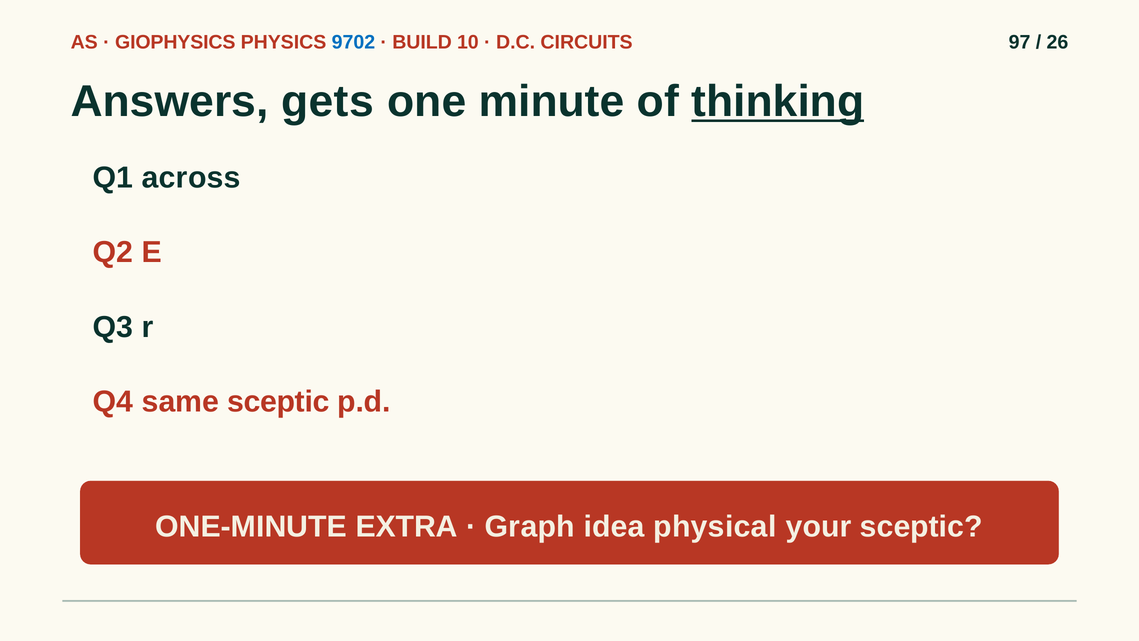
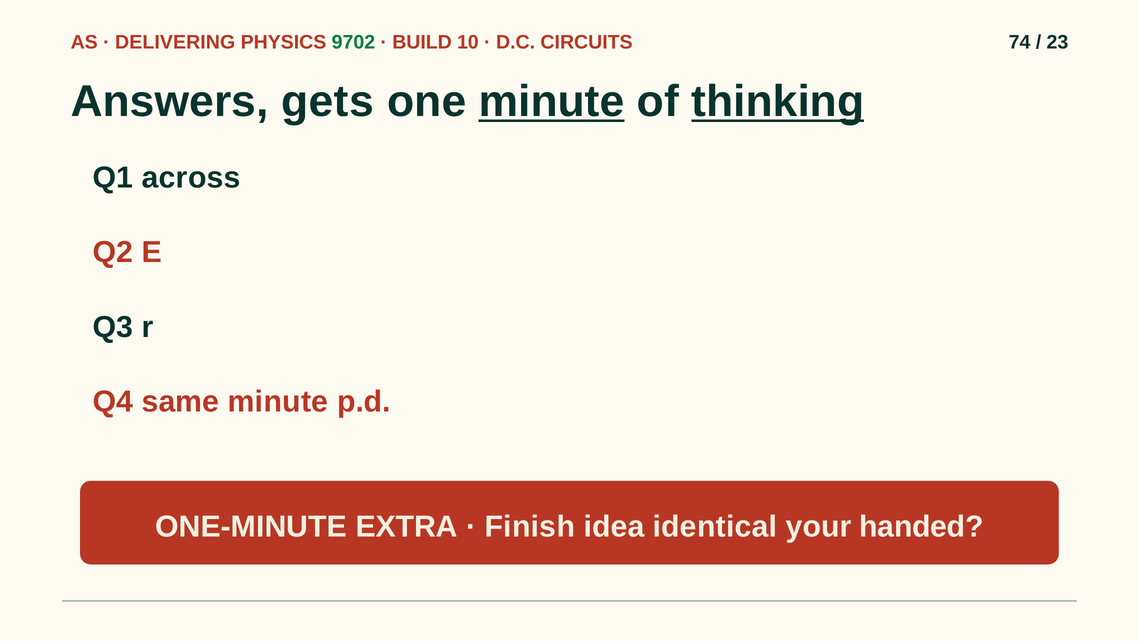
GIOPHYSICS: GIOPHYSICS -> DELIVERING
9702 colour: blue -> green
97: 97 -> 74
26: 26 -> 23
minute at (552, 102) underline: none -> present
same sceptic: sceptic -> minute
Graph: Graph -> Finish
physical: physical -> identical
your sceptic: sceptic -> handed
